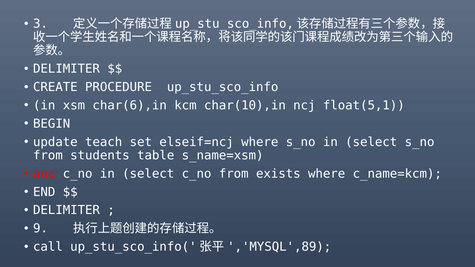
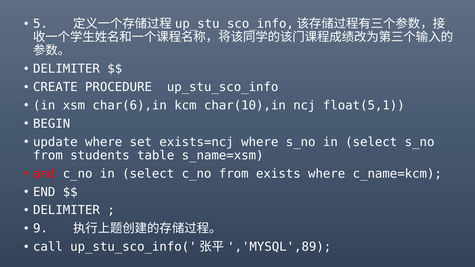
3: 3 -> 5
update teach: teach -> where
elseif=ncj: elseif=ncj -> exists=ncj
